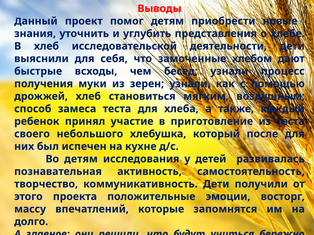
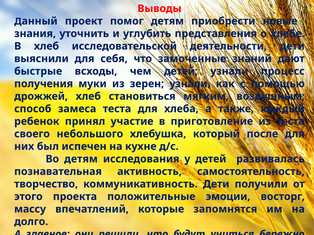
хлебом: хлебом -> знаний
чем бесед: бесед -> детей
